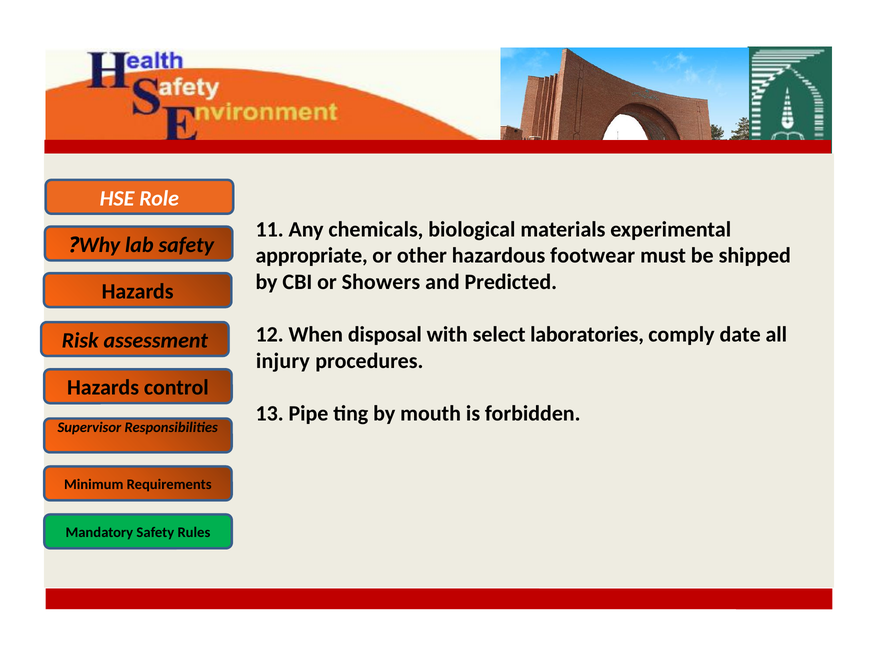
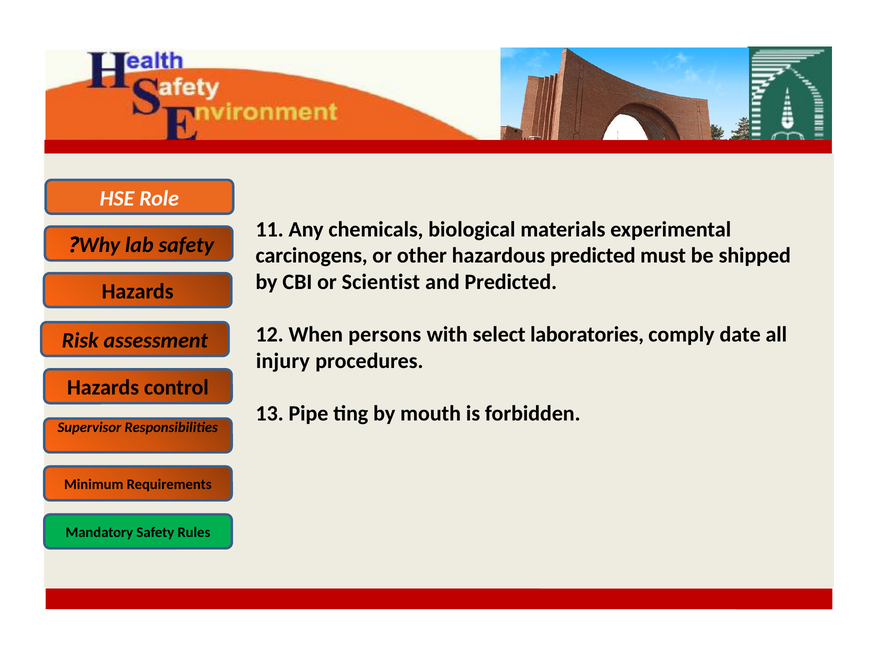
appropriate: appropriate -> carcinogens
hazardous footwear: footwear -> predicted
Showers: Showers -> Scientist
disposal: disposal -> persons
